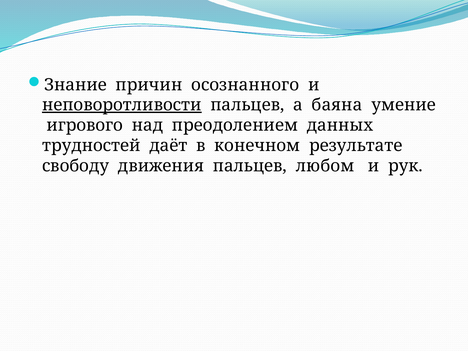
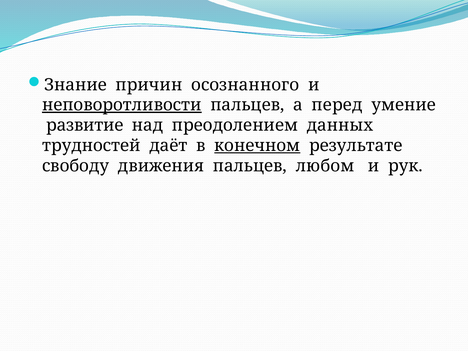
баяна: баяна -> перед
игрового: игрового -> развитие
конечном underline: none -> present
